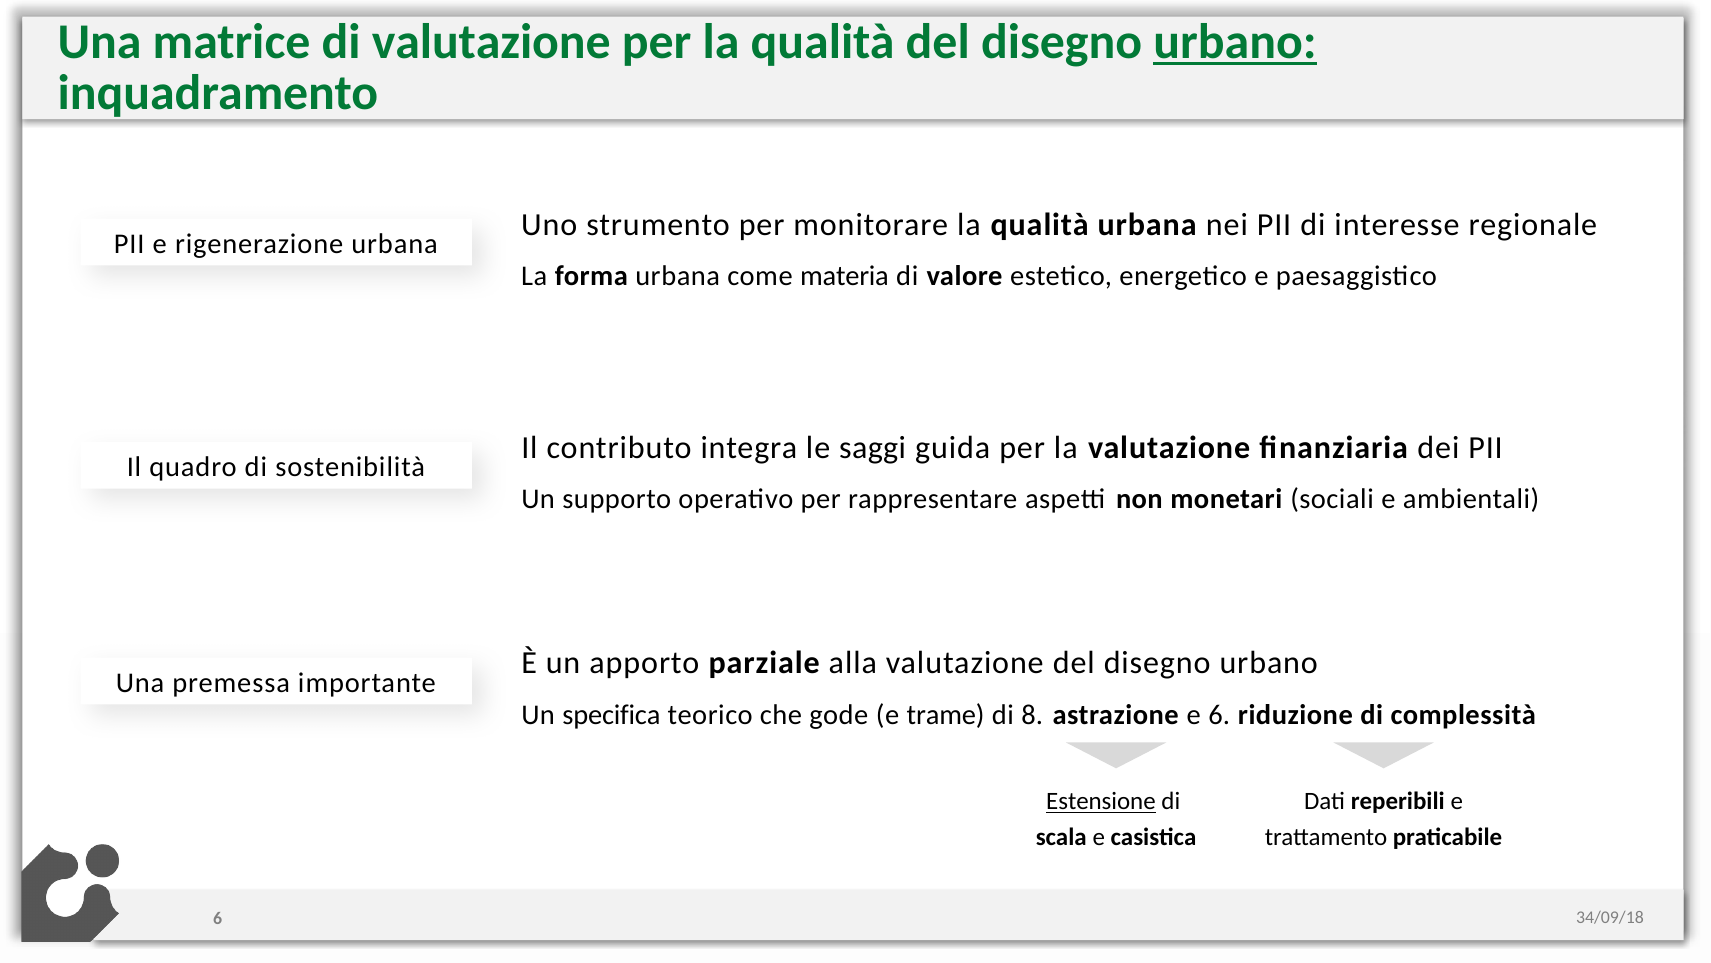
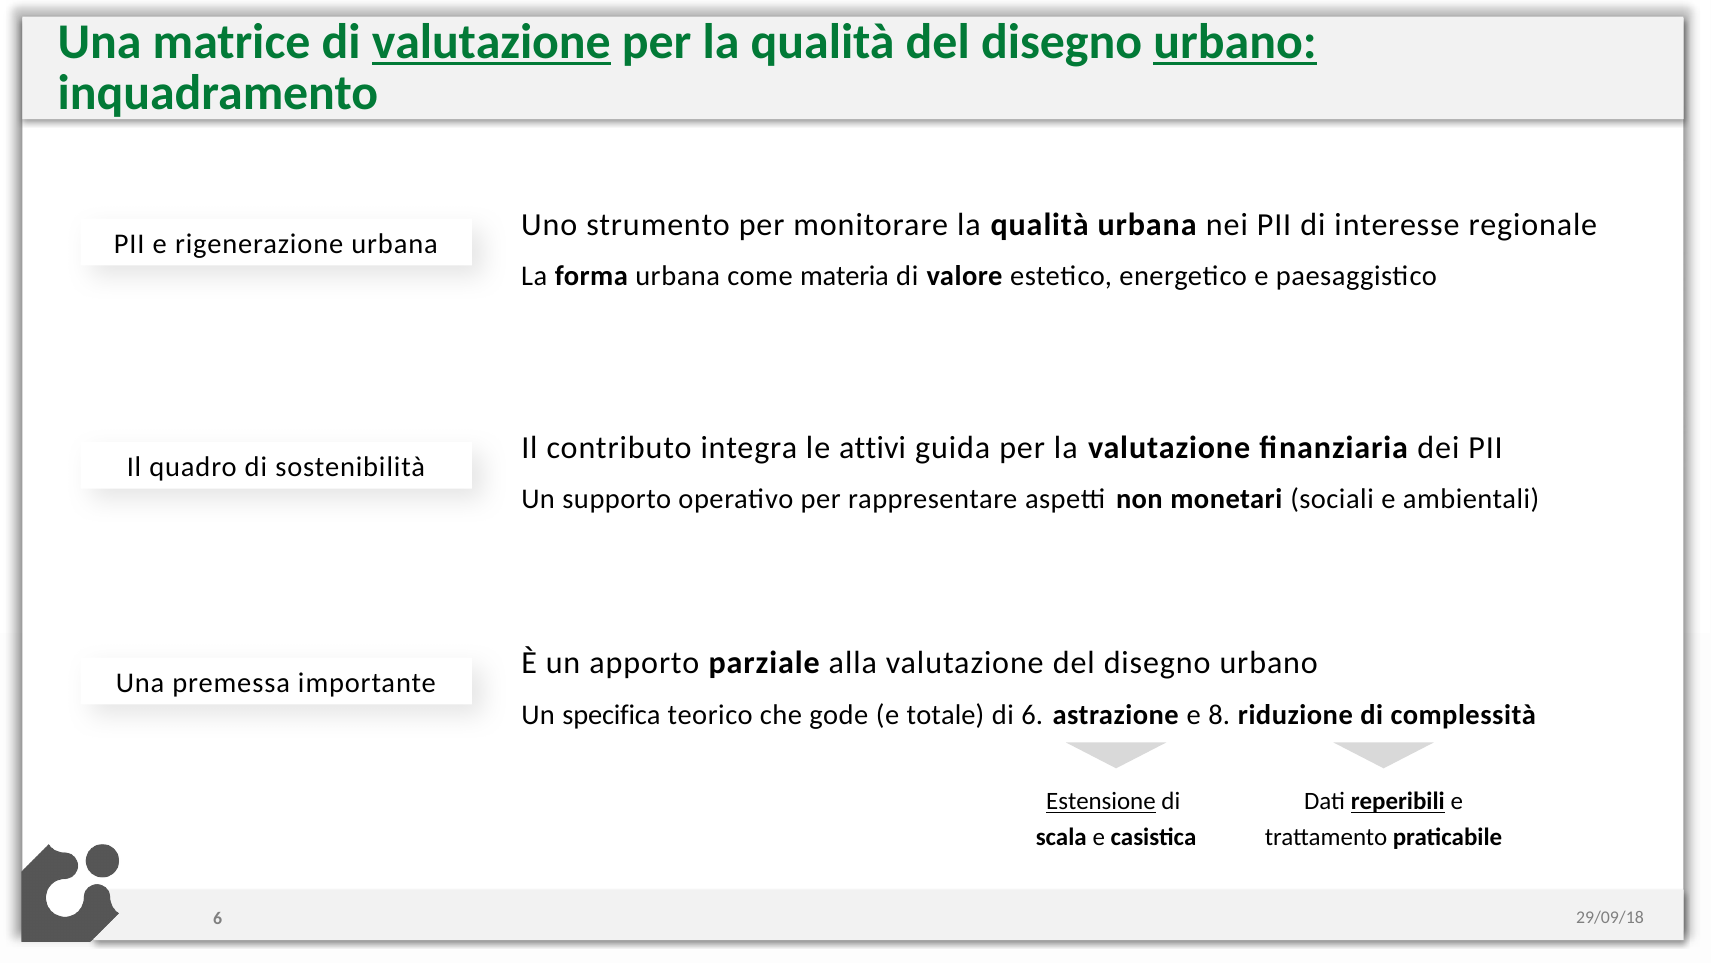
valutazione at (491, 42) underline: none -> present
saggi: saggi -> attivi
trame: trame -> totale
di 8: 8 -> 6
e 6: 6 -> 8
reperibili underline: none -> present
34/09/18: 34/09/18 -> 29/09/18
